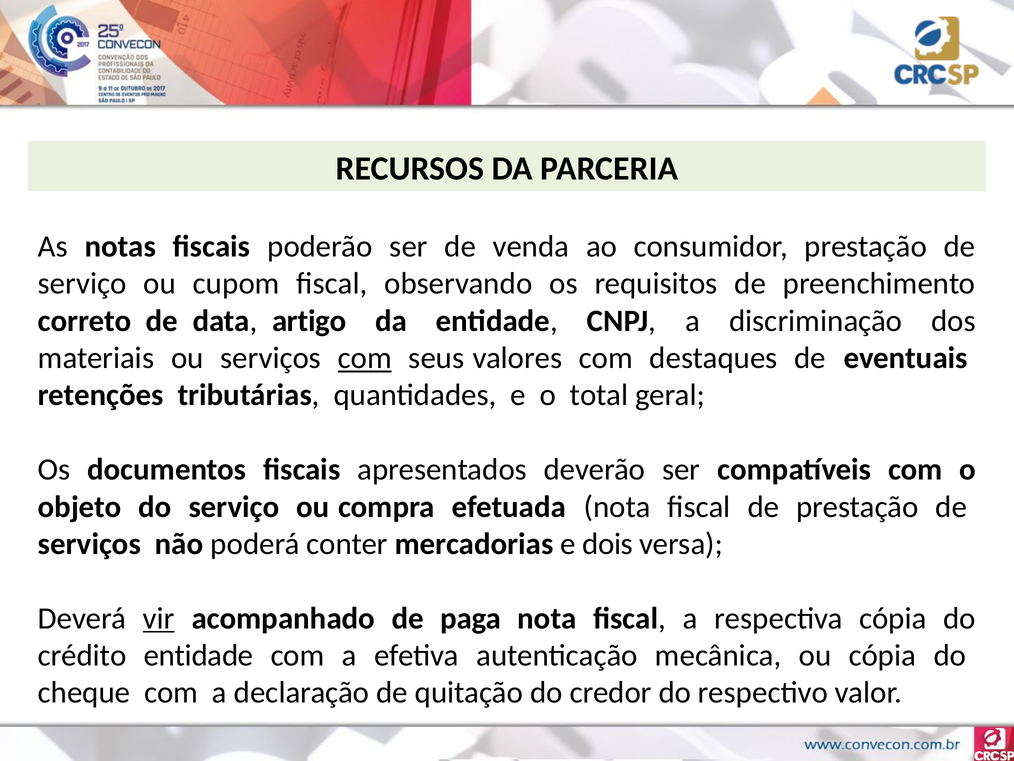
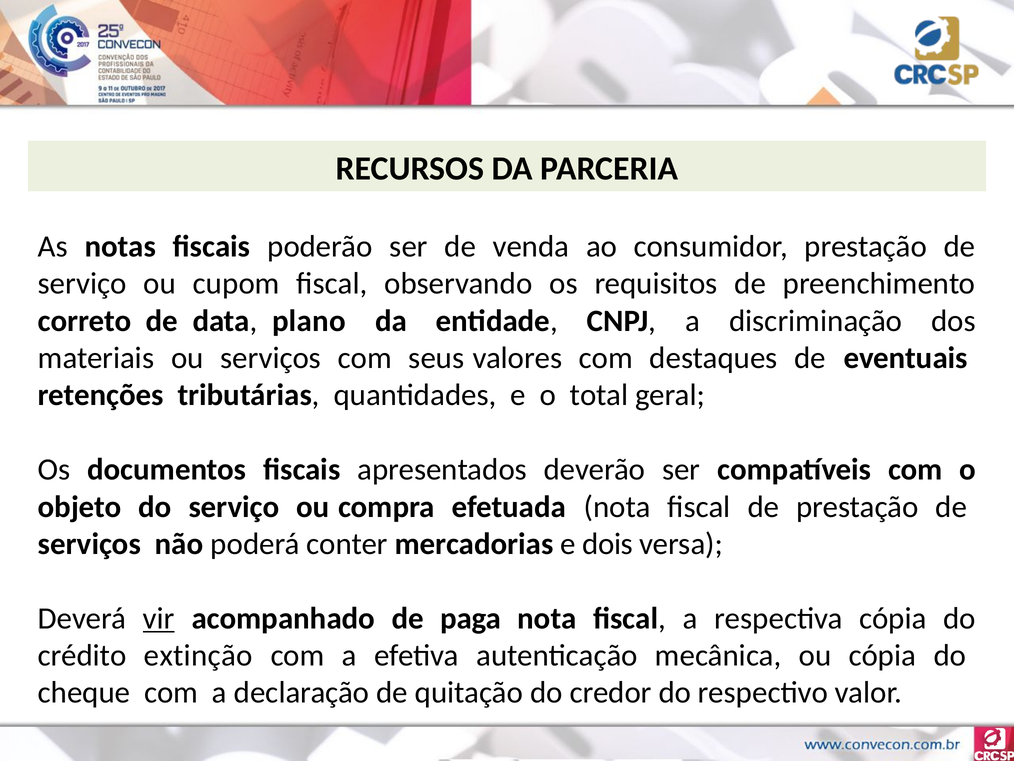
artigo: artigo -> plano
com at (365, 358) underline: present -> none
crédito entidade: entidade -> extinção
